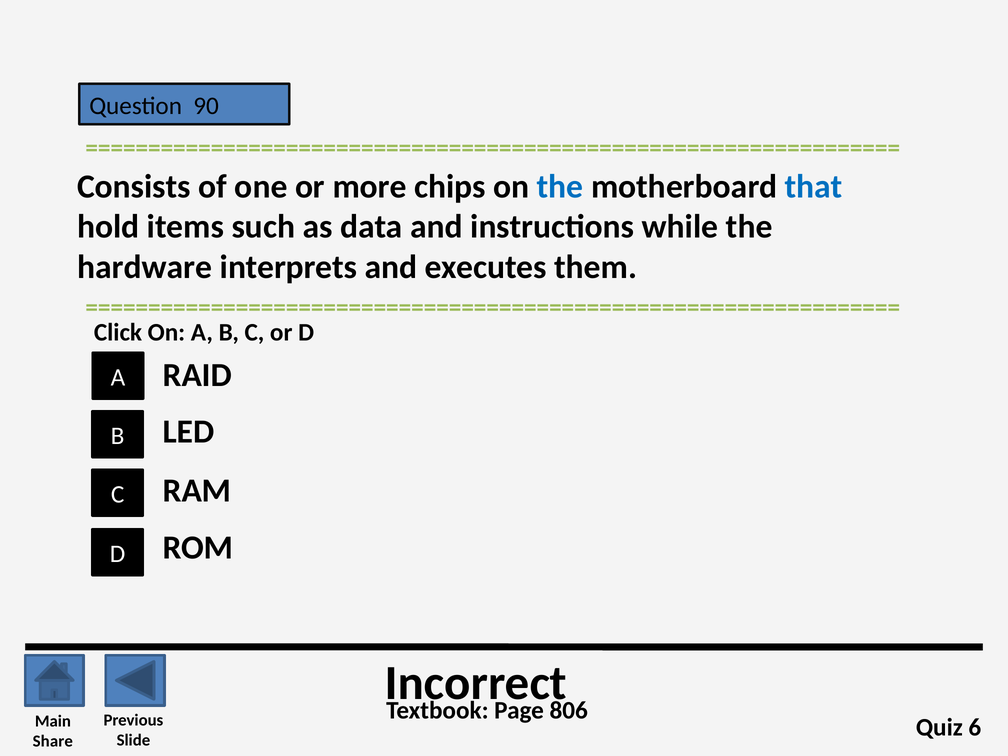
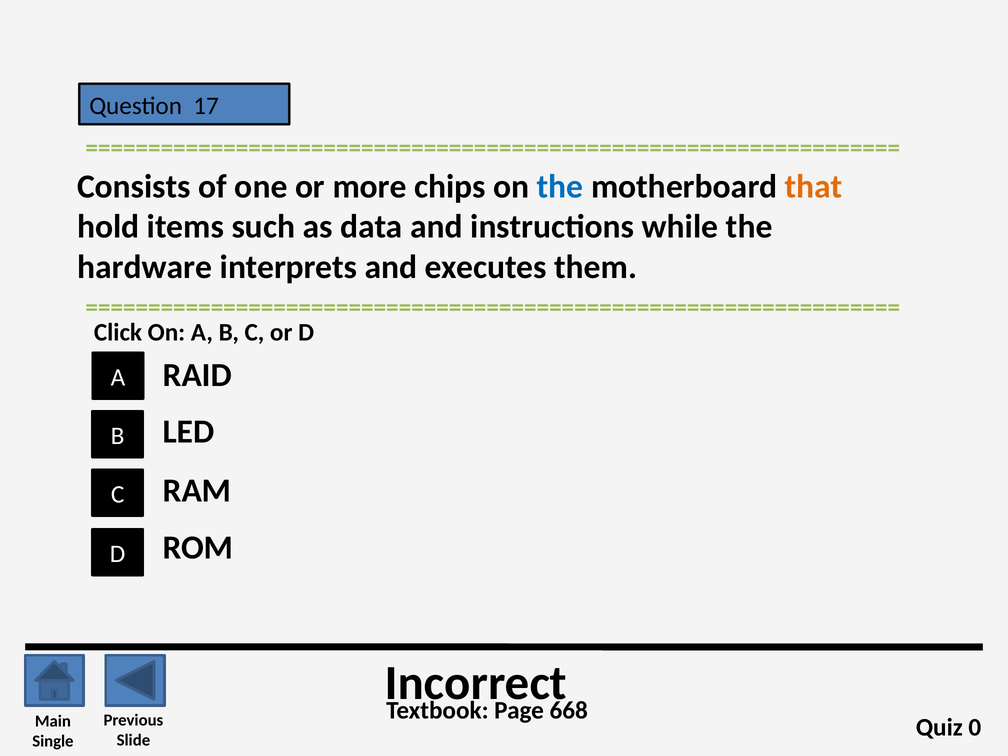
90: 90 -> 17
that colour: blue -> orange
806: 806 -> 668
6: 6 -> 0
Share: Share -> Single
